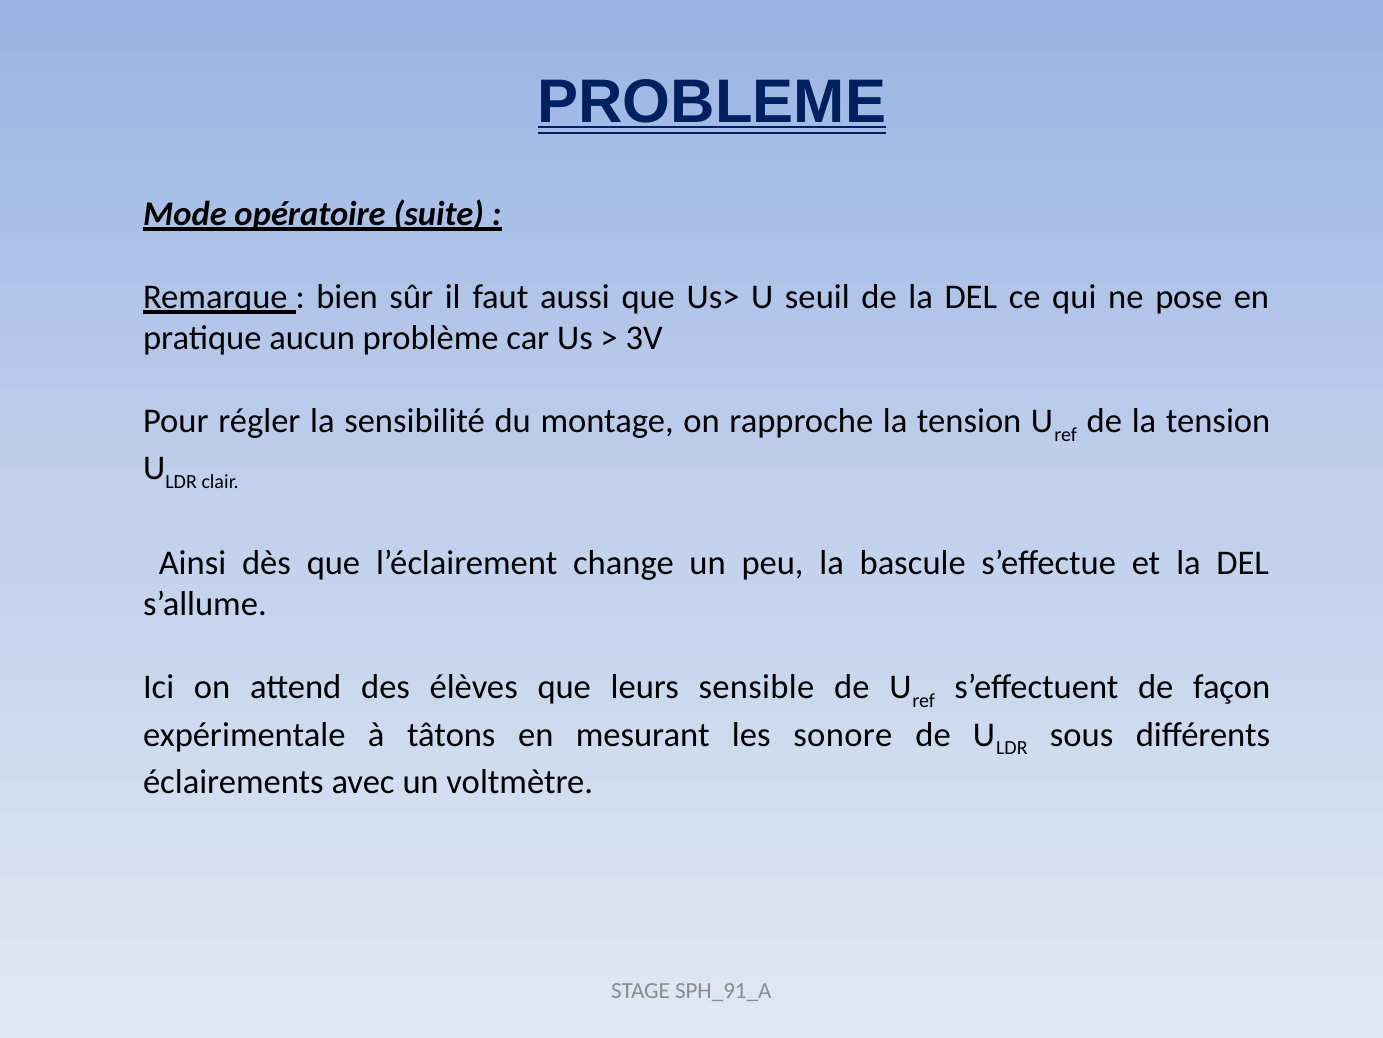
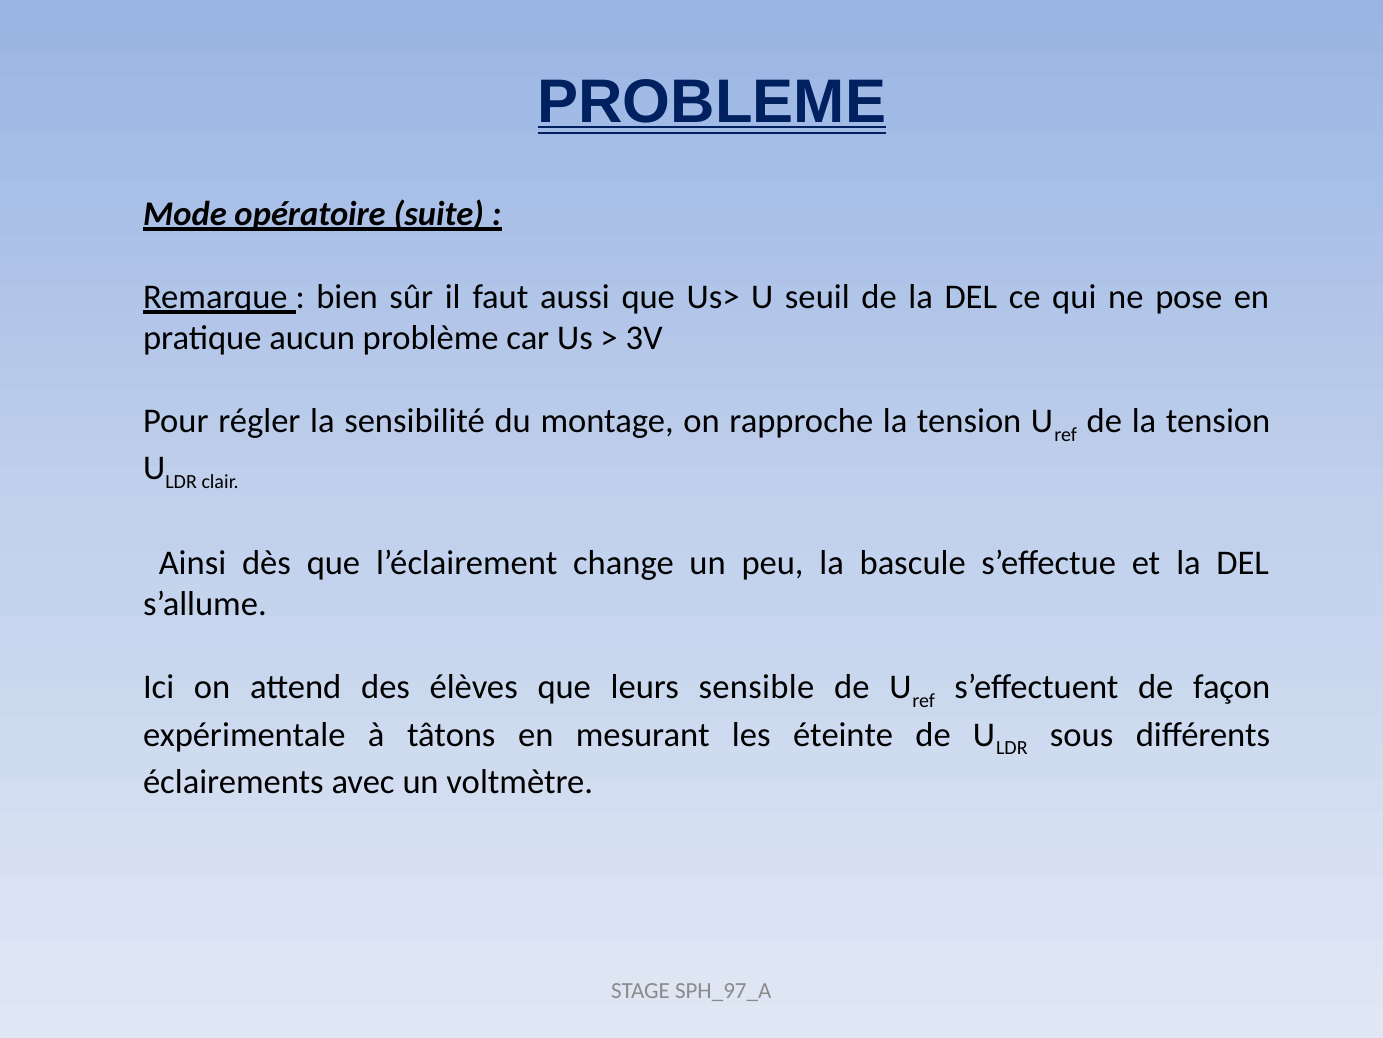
sonore: sonore -> éteinte
SPH_91_A: SPH_91_A -> SPH_97_A
